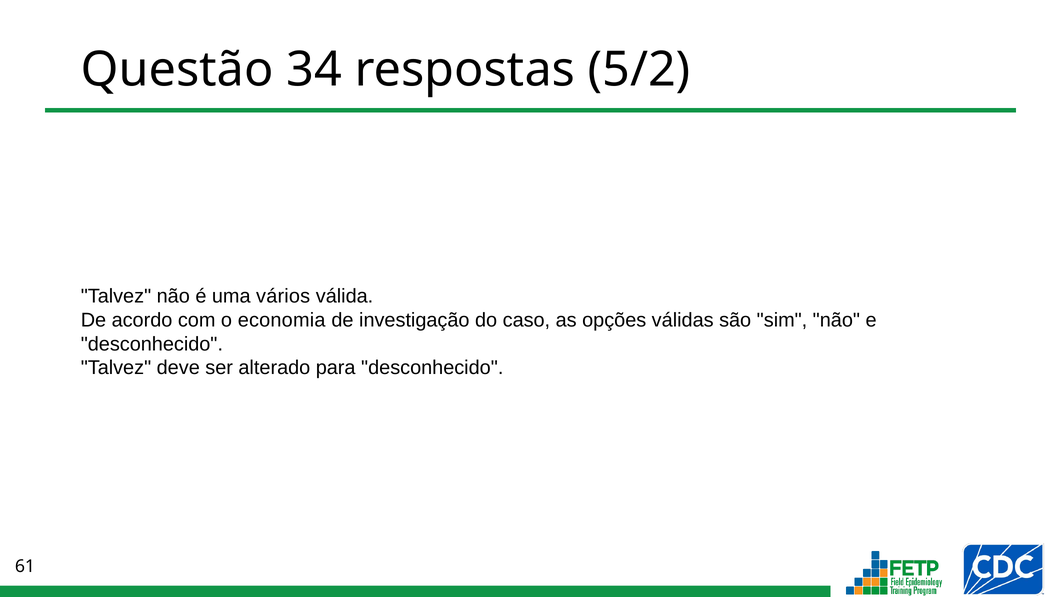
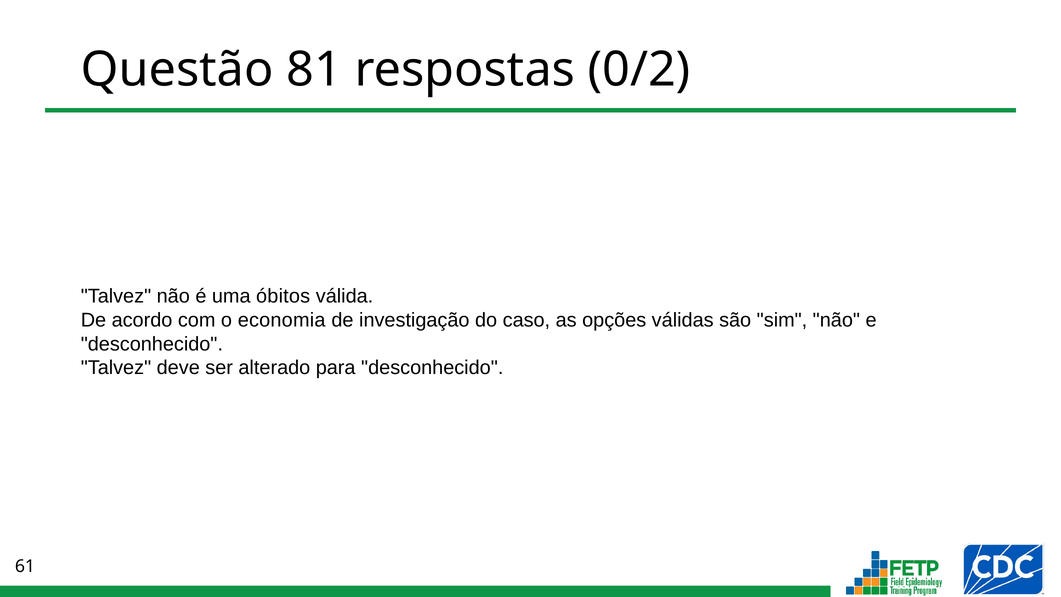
34: 34 -> 81
5/2: 5/2 -> 0/2
vários: vários -> óbitos
